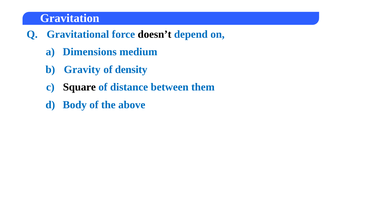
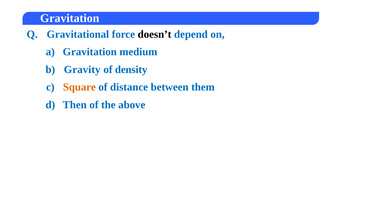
a Dimensions: Dimensions -> Gravitation
Square colour: black -> orange
Body: Body -> Then
